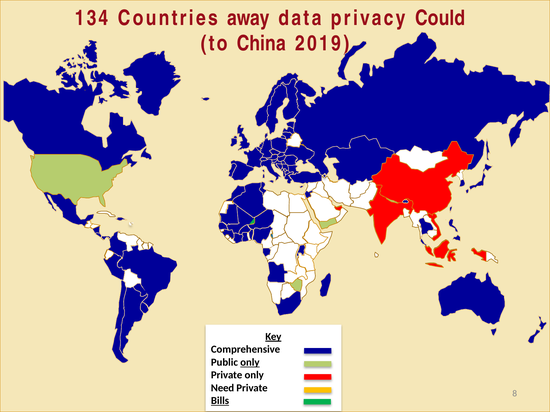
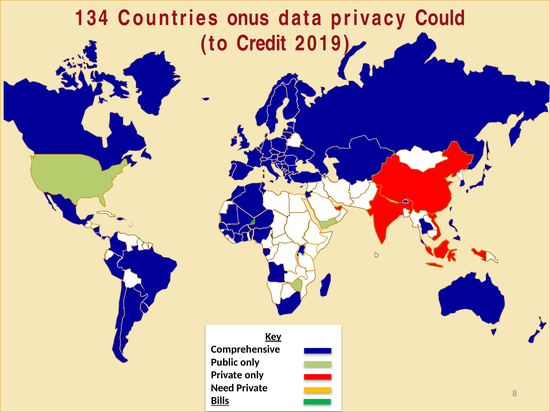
away: away -> onus
China: China -> Credit
only at (250, 363) underline: present -> none
